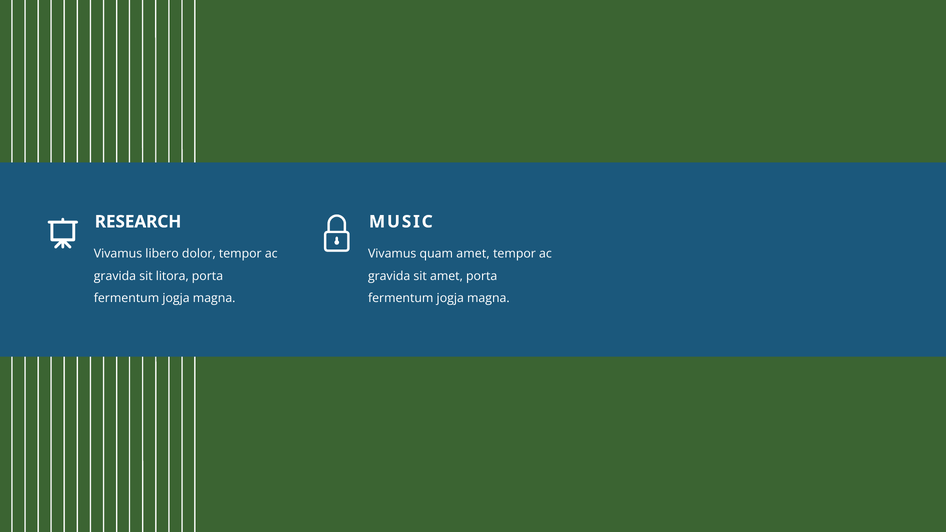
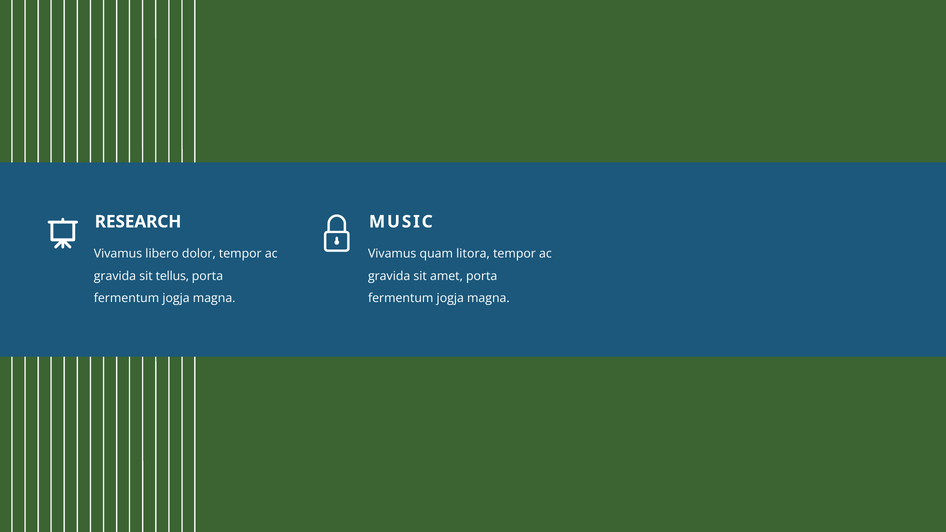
quam amet: amet -> litora
litora: litora -> tellus
